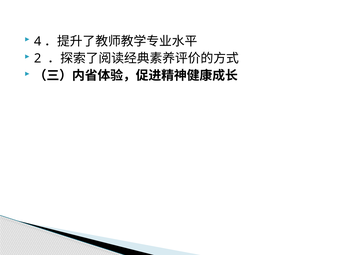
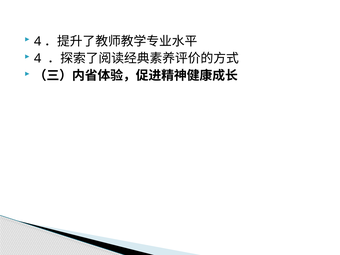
2 at (38, 59): 2 -> 4
